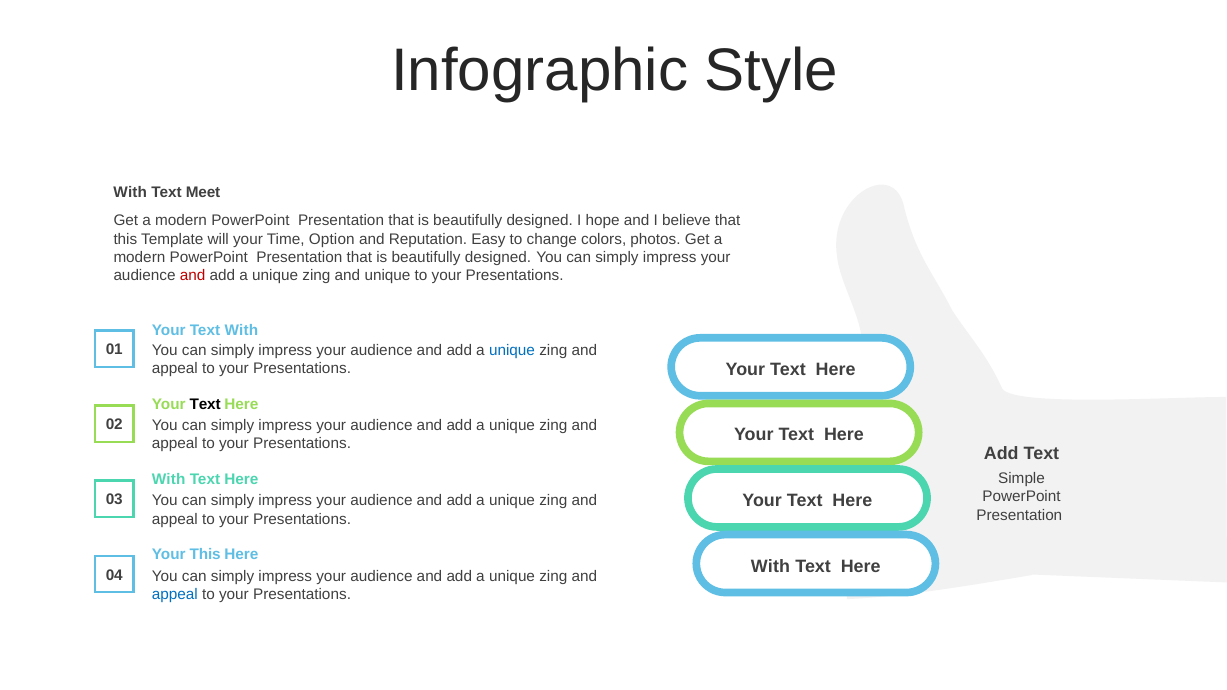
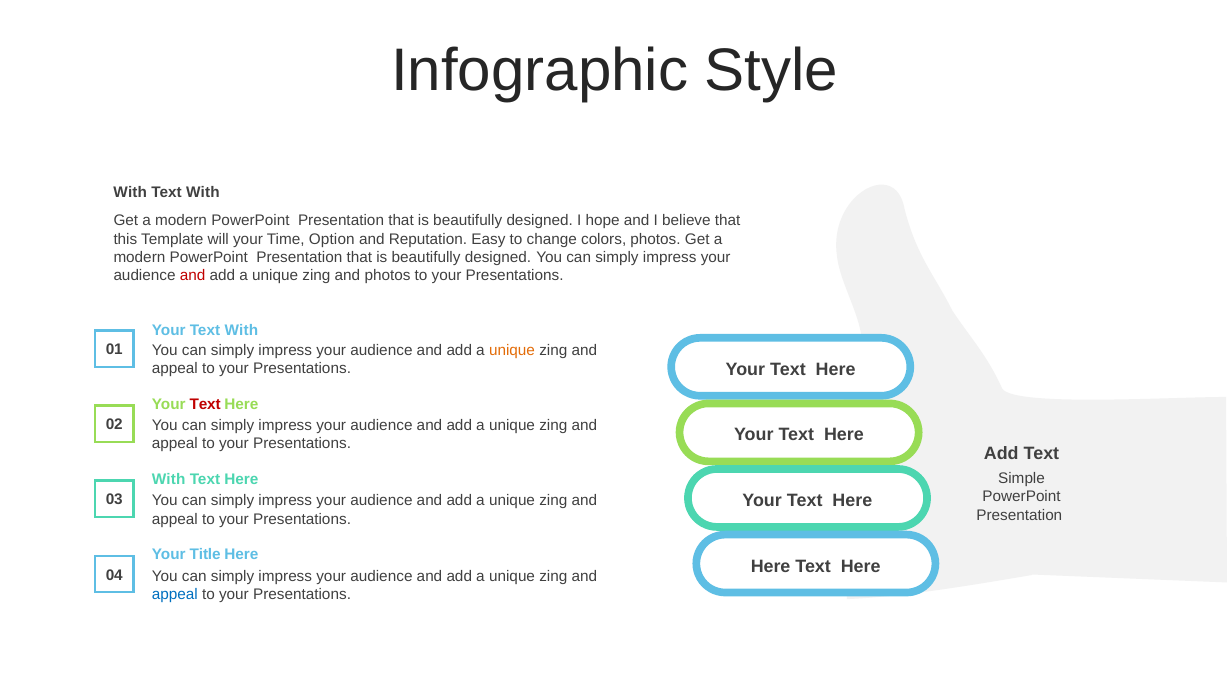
Meet at (203, 193): Meet -> With
and unique: unique -> photos
unique at (512, 350) colour: blue -> orange
Text at (205, 404) colour: black -> red
Your This: This -> Title
With at (771, 566): With -> Here
